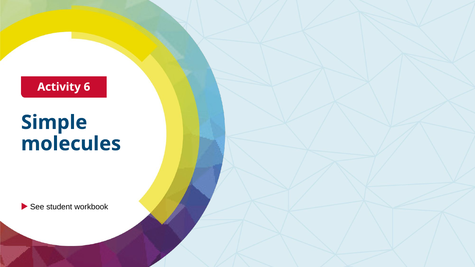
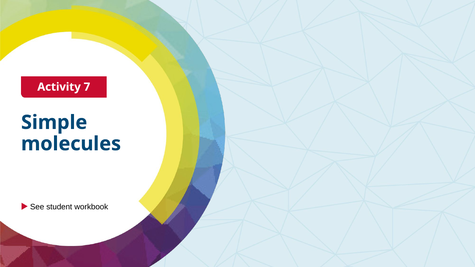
6: 6 -> 7
